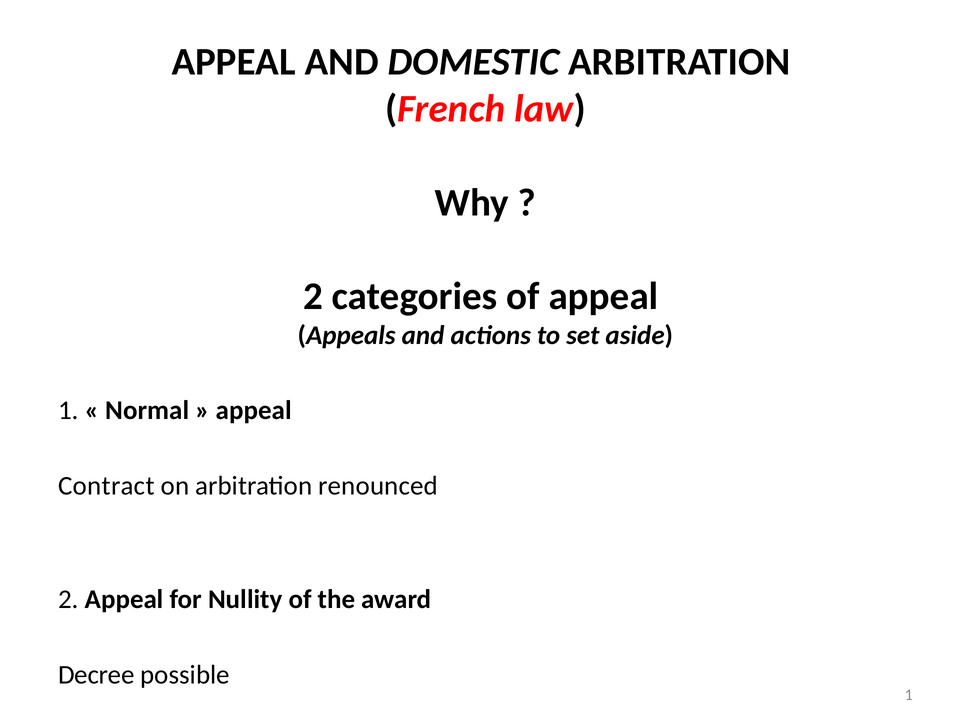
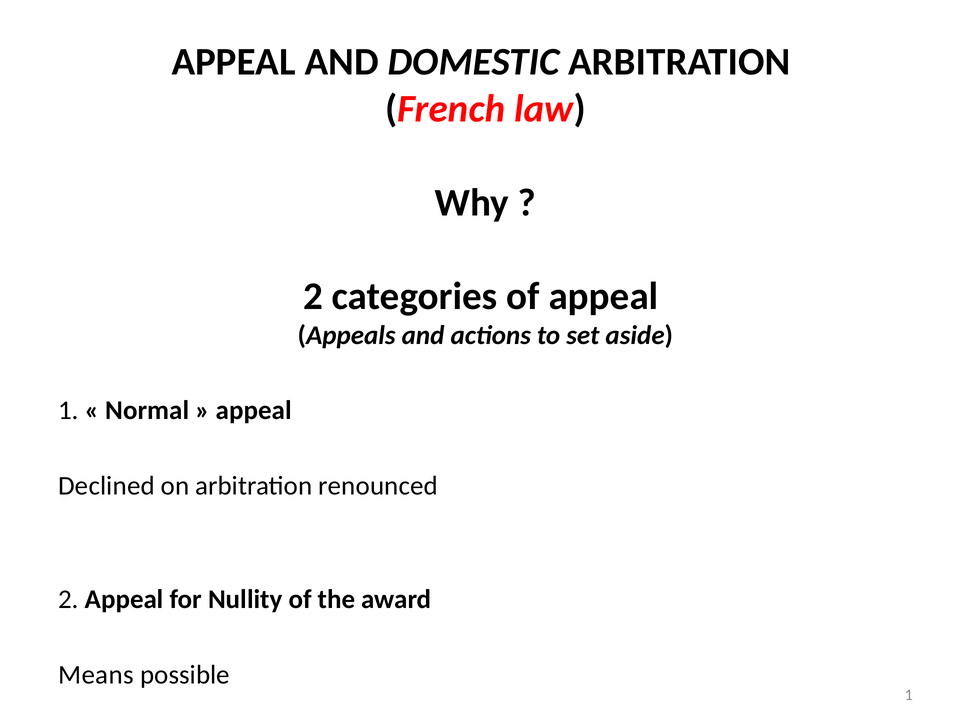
Contract: Contract -> Declined
Decree: Decree -> Means
